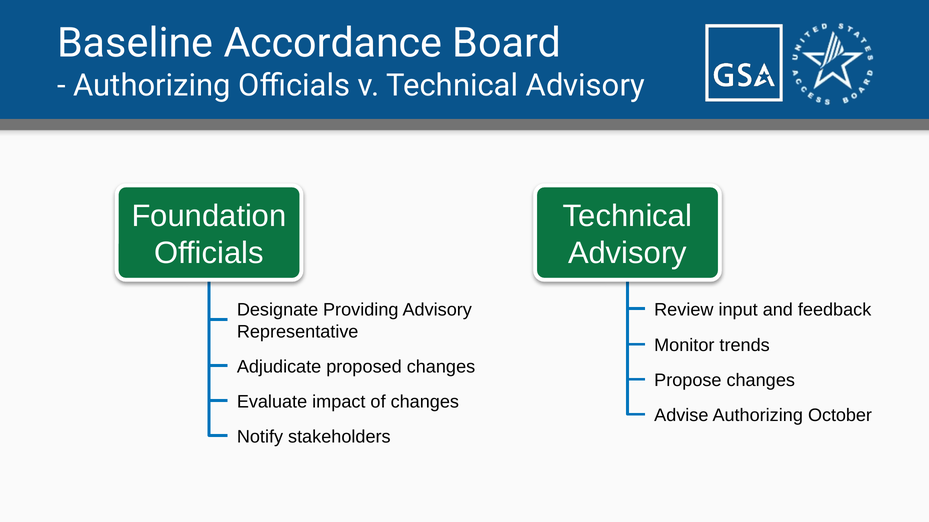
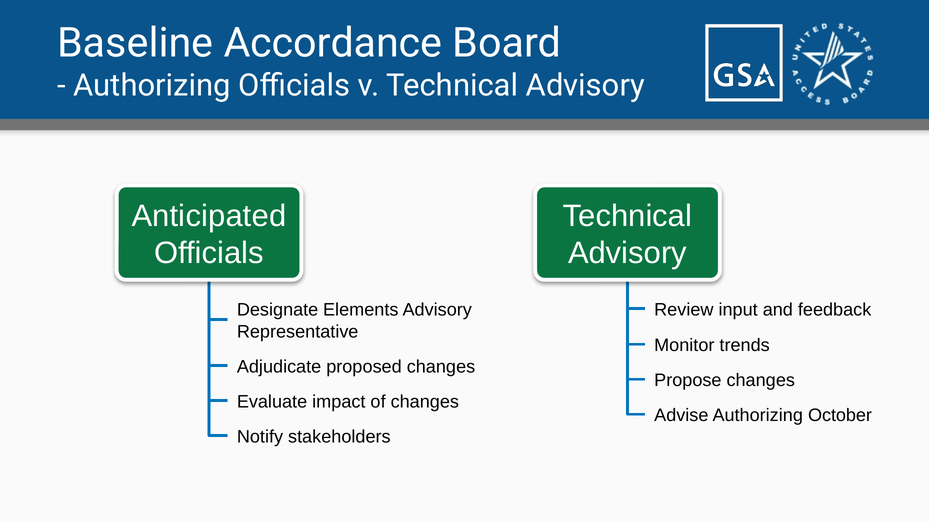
Foundation: Foundation -> Anticipated
Providing: Providing -> Elements
